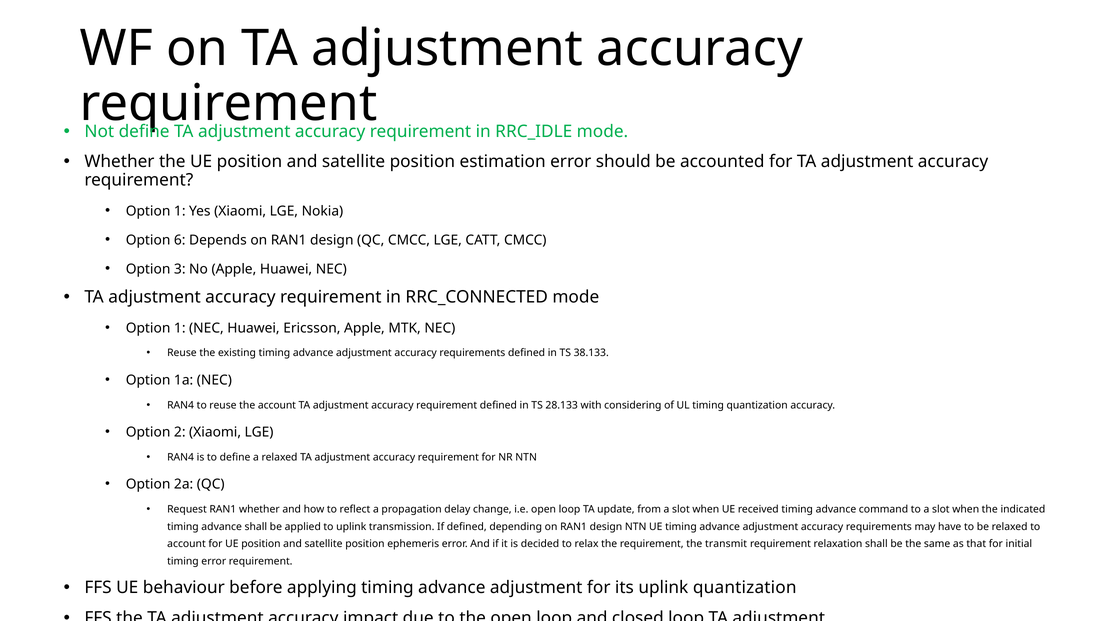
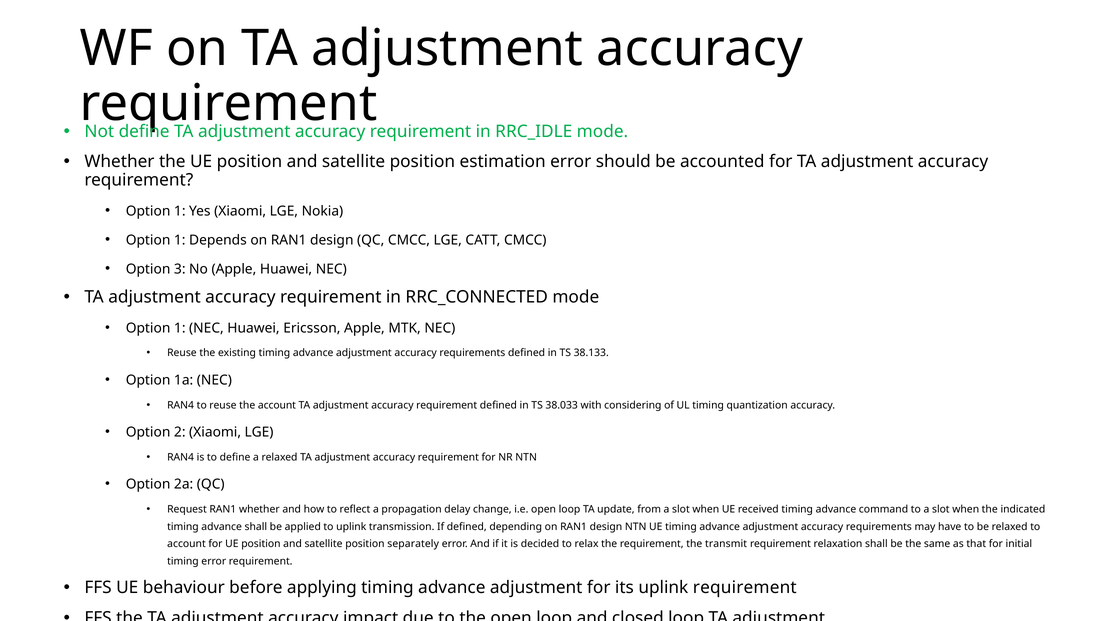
6 at (180, 240): 6 -> 1
28.133: 28.133 -> 38.033
ephemeris: ephemeris -> separately
uplink quantization: quantization -> requirement
